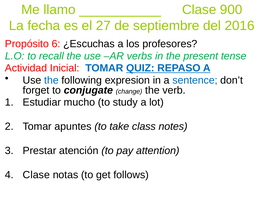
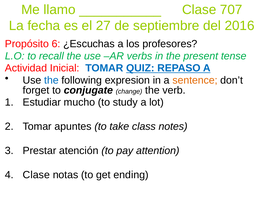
900: 900 -> 707
sentence colour: blue -> orange
follows: follows -> ending
